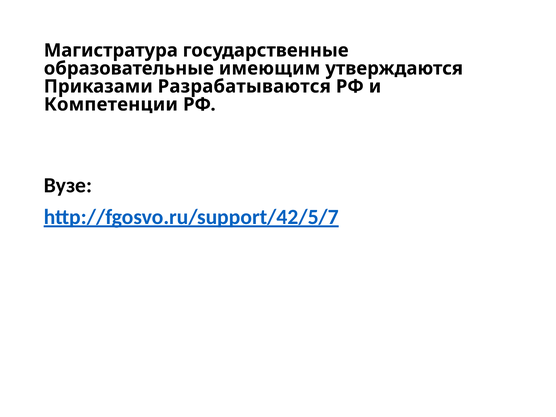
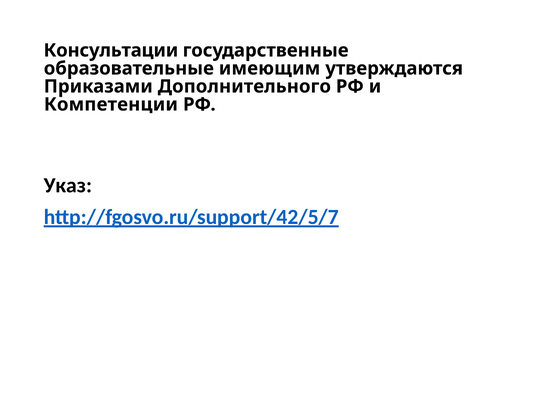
Магистратура: Магистратура -> Консультации
Разрабатываются: Разрабатываются -> Дополнительного
Вузе: Вузе -> Указ
